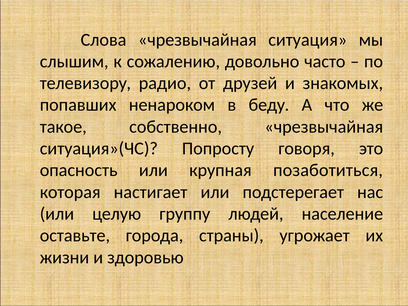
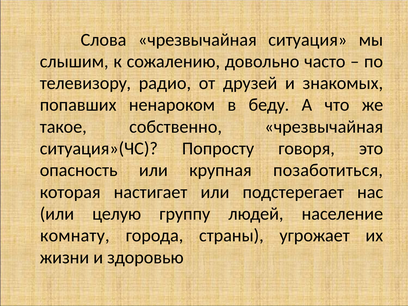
оставьте: оставьте -> комнату
